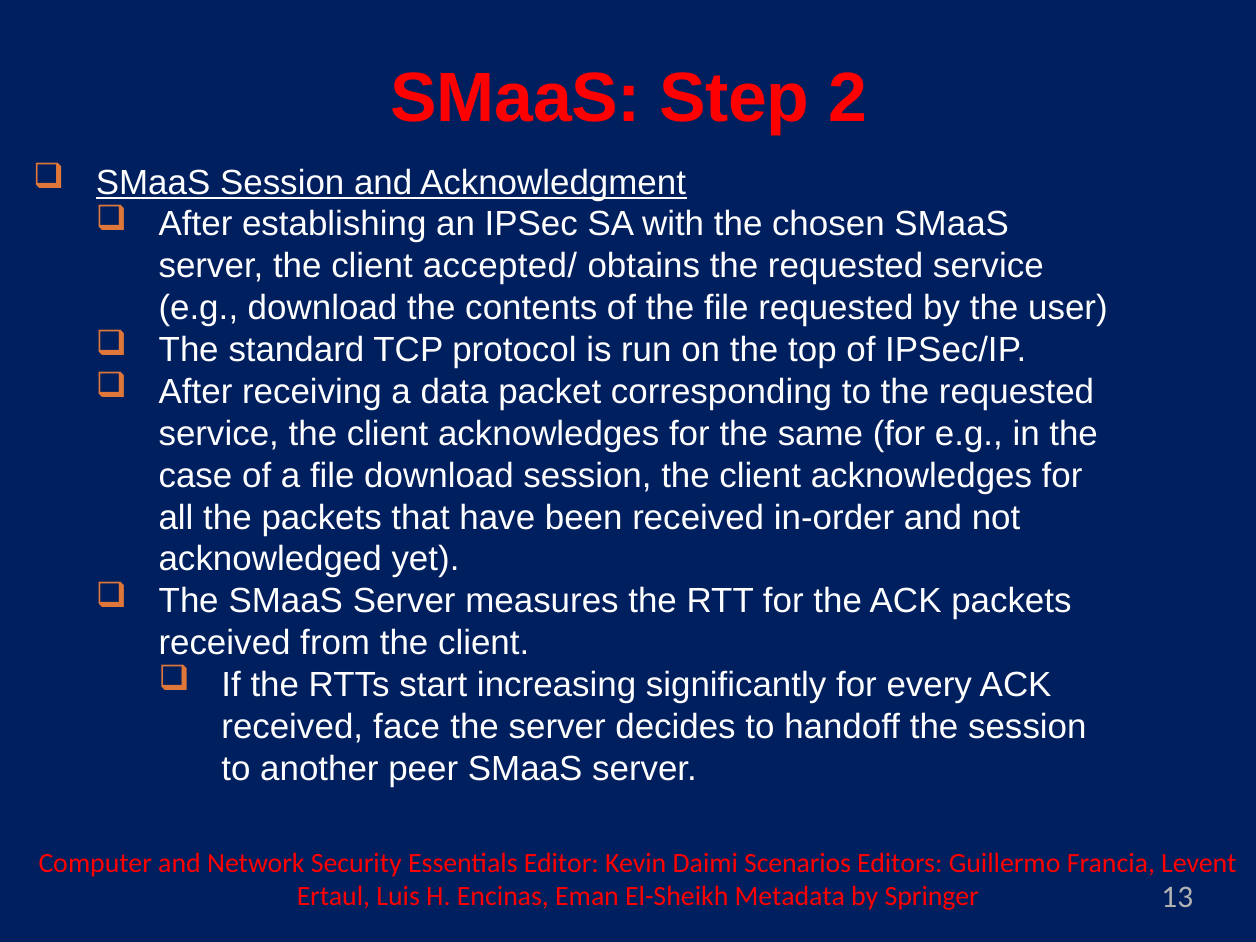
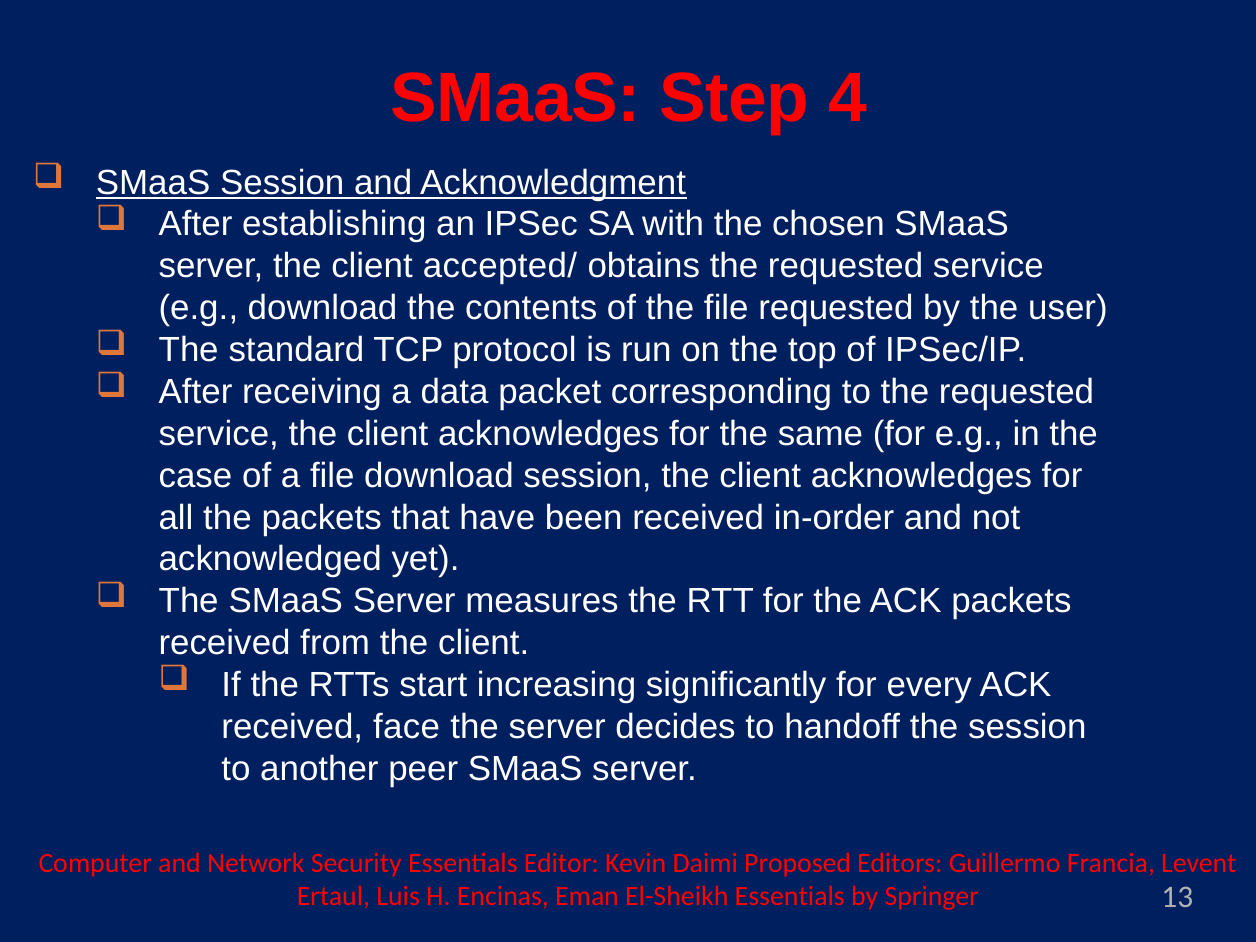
2: 2 -> 4
Scenarios: Scenarios -> Proposed
El-Sheikh Metadata: Metadata -> Essentials
